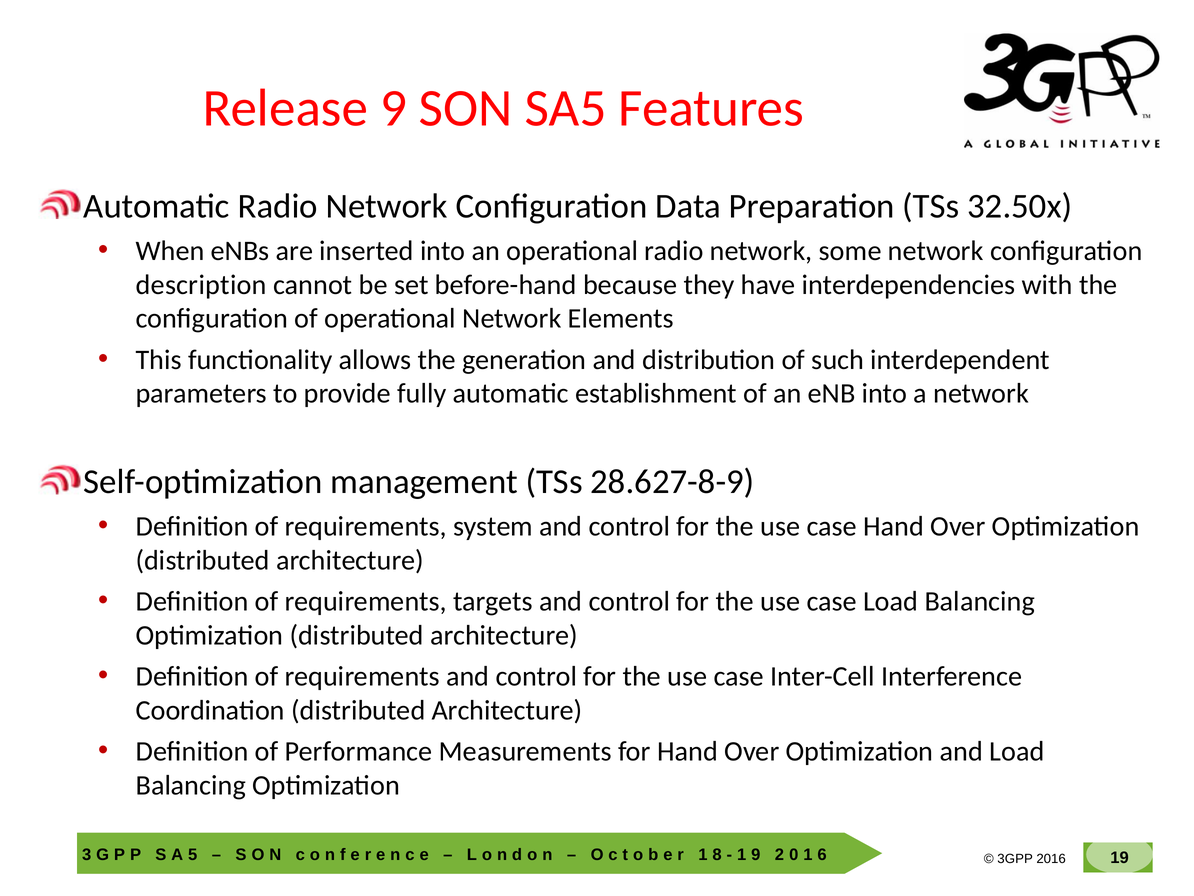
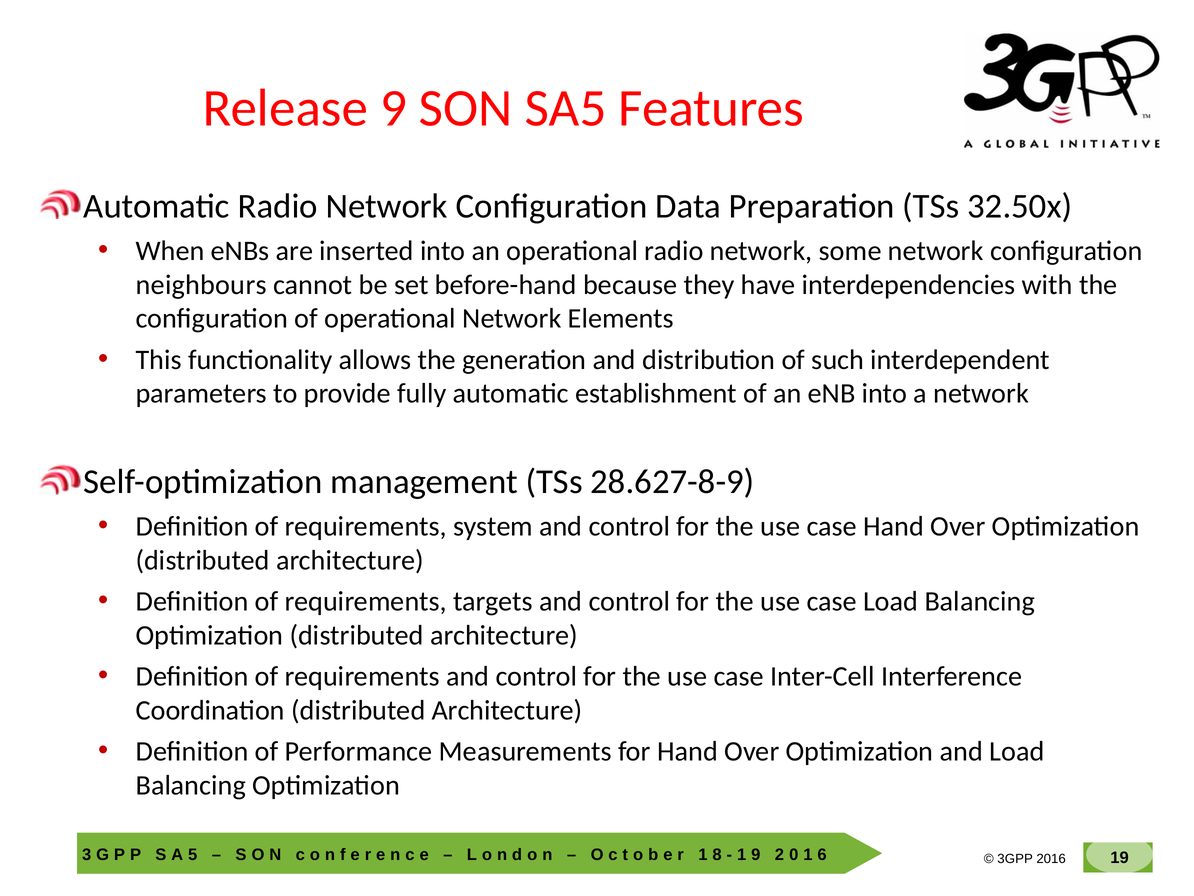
description: description -> neighbours
